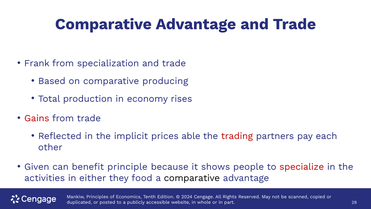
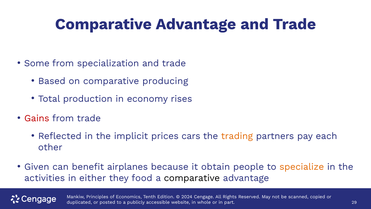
Frank: Frank -> Some
able: able -> cars
trading colour: red -> orange
principle: principle -> airplanes
shows: shows -> obtain
specialize colour: red -> orange
